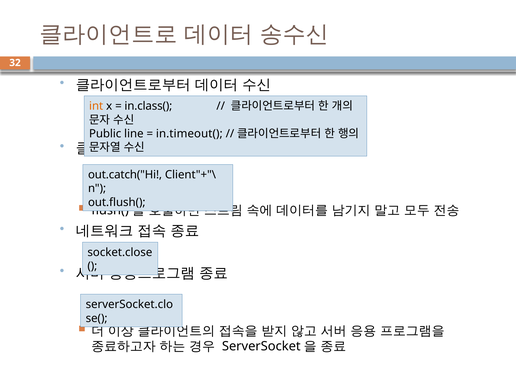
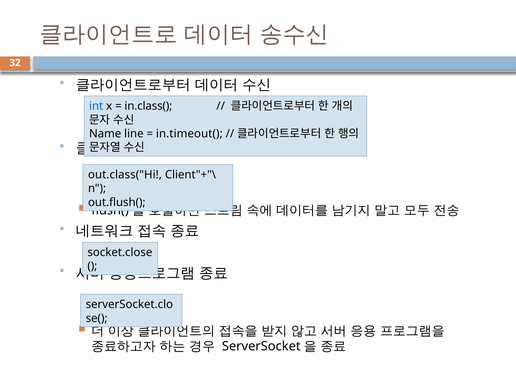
int colour: orange -> blue
Public: Public -> Name
out.catch("Hi: out.catch("Hi -> out.class("Hi
